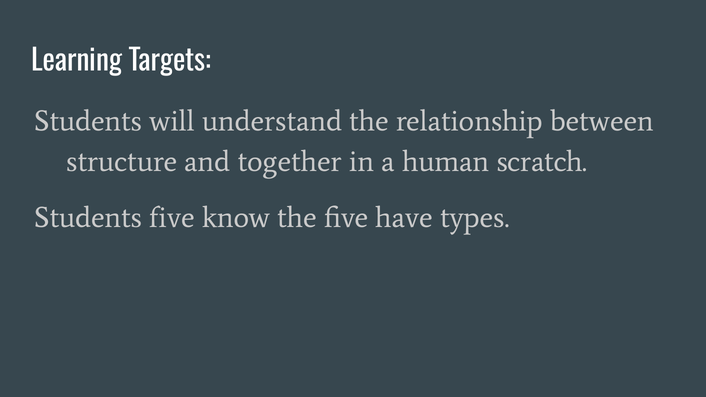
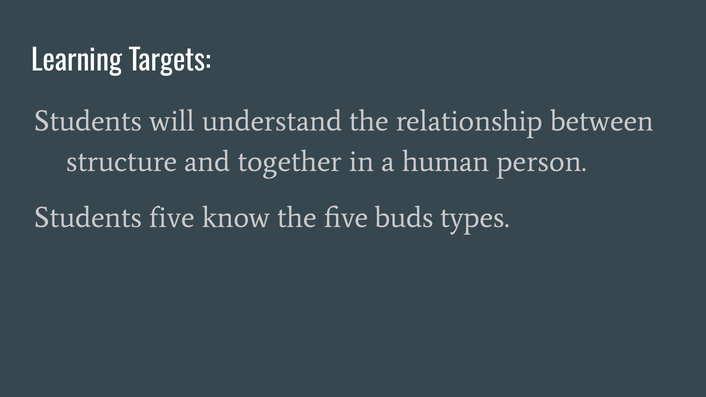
scratch: scratch -> person
have: have -> buds
